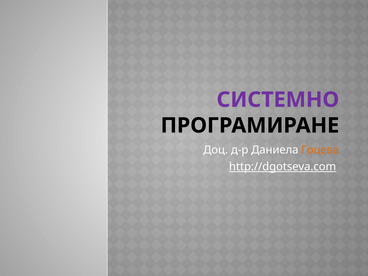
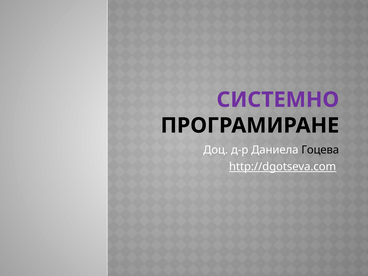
Гоцева colour: orange -> black
